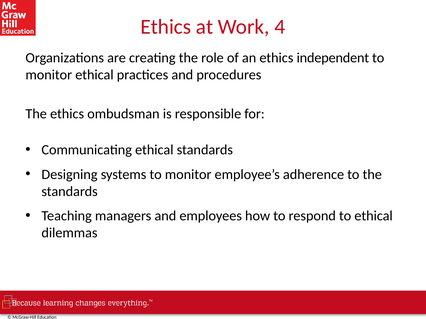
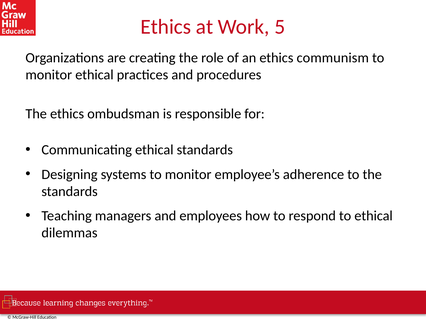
4: 4 -> 5
independent: independent -> communism
